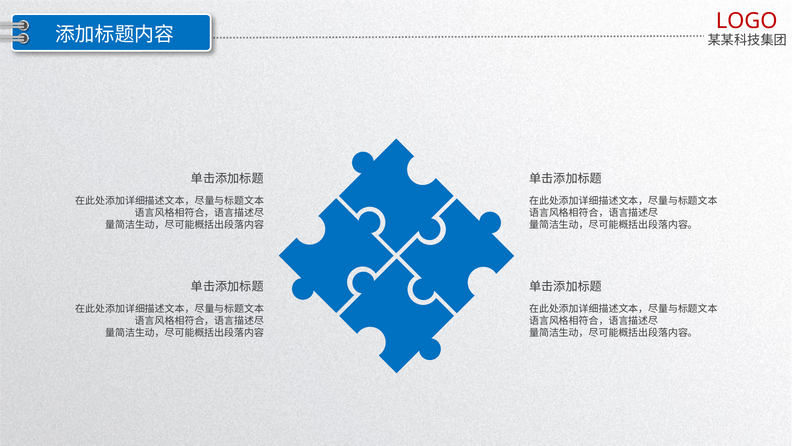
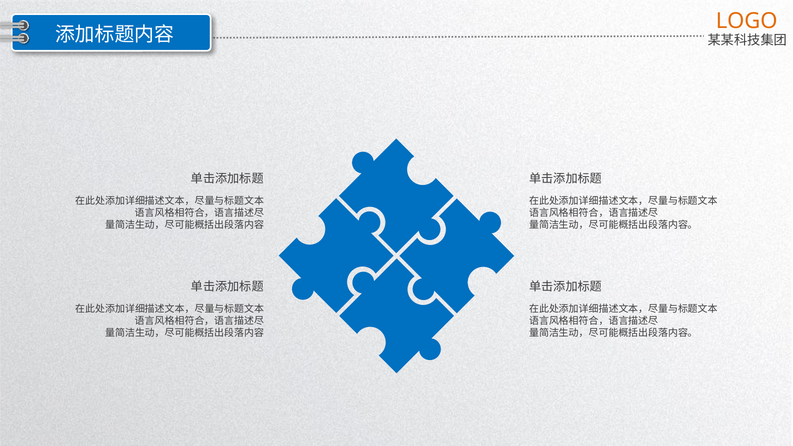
LOGO colour: red -> orange
